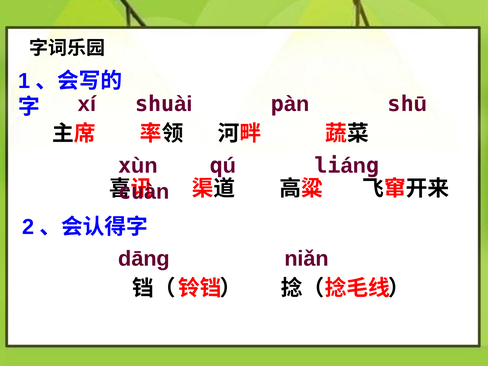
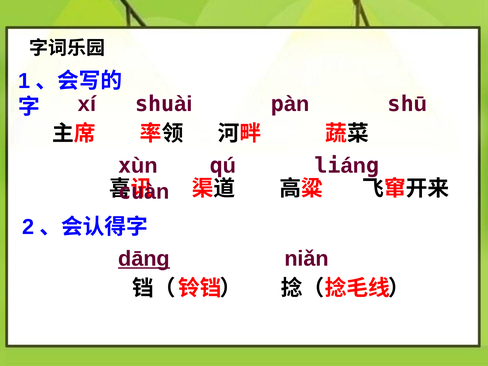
dāng underline: none -> present
